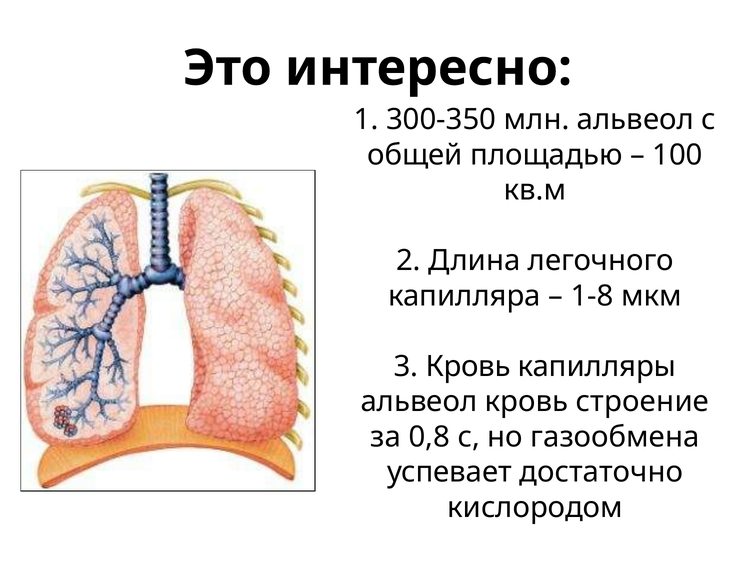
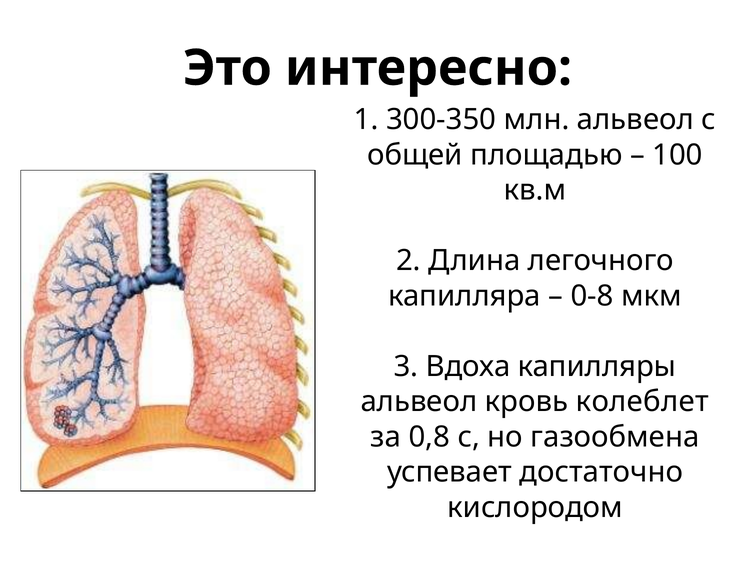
1-8: 1-8 -> 0-8
3 Кровь: Кровь -> Вдоха
строение: строение -> колеблет
